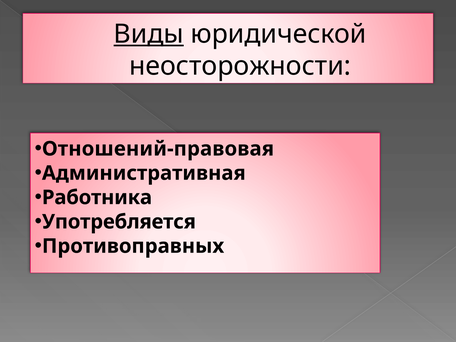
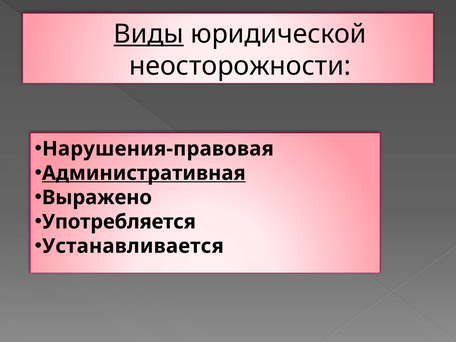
Отношений-правовая: Отношений-правовая -> Нарушения-правовая
Административная underline: none -> present
Работника: Работника -> Выражено
Противоправных: Противоправных -> Устанавливается
